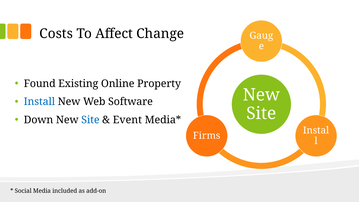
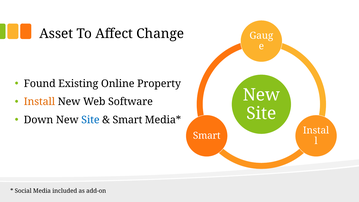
Costs: Costs -> Asset
Install colour: blue -> orange
Event at (127, 120): Event -> Smart
Firms at (207, 136): Firms -> Smart
